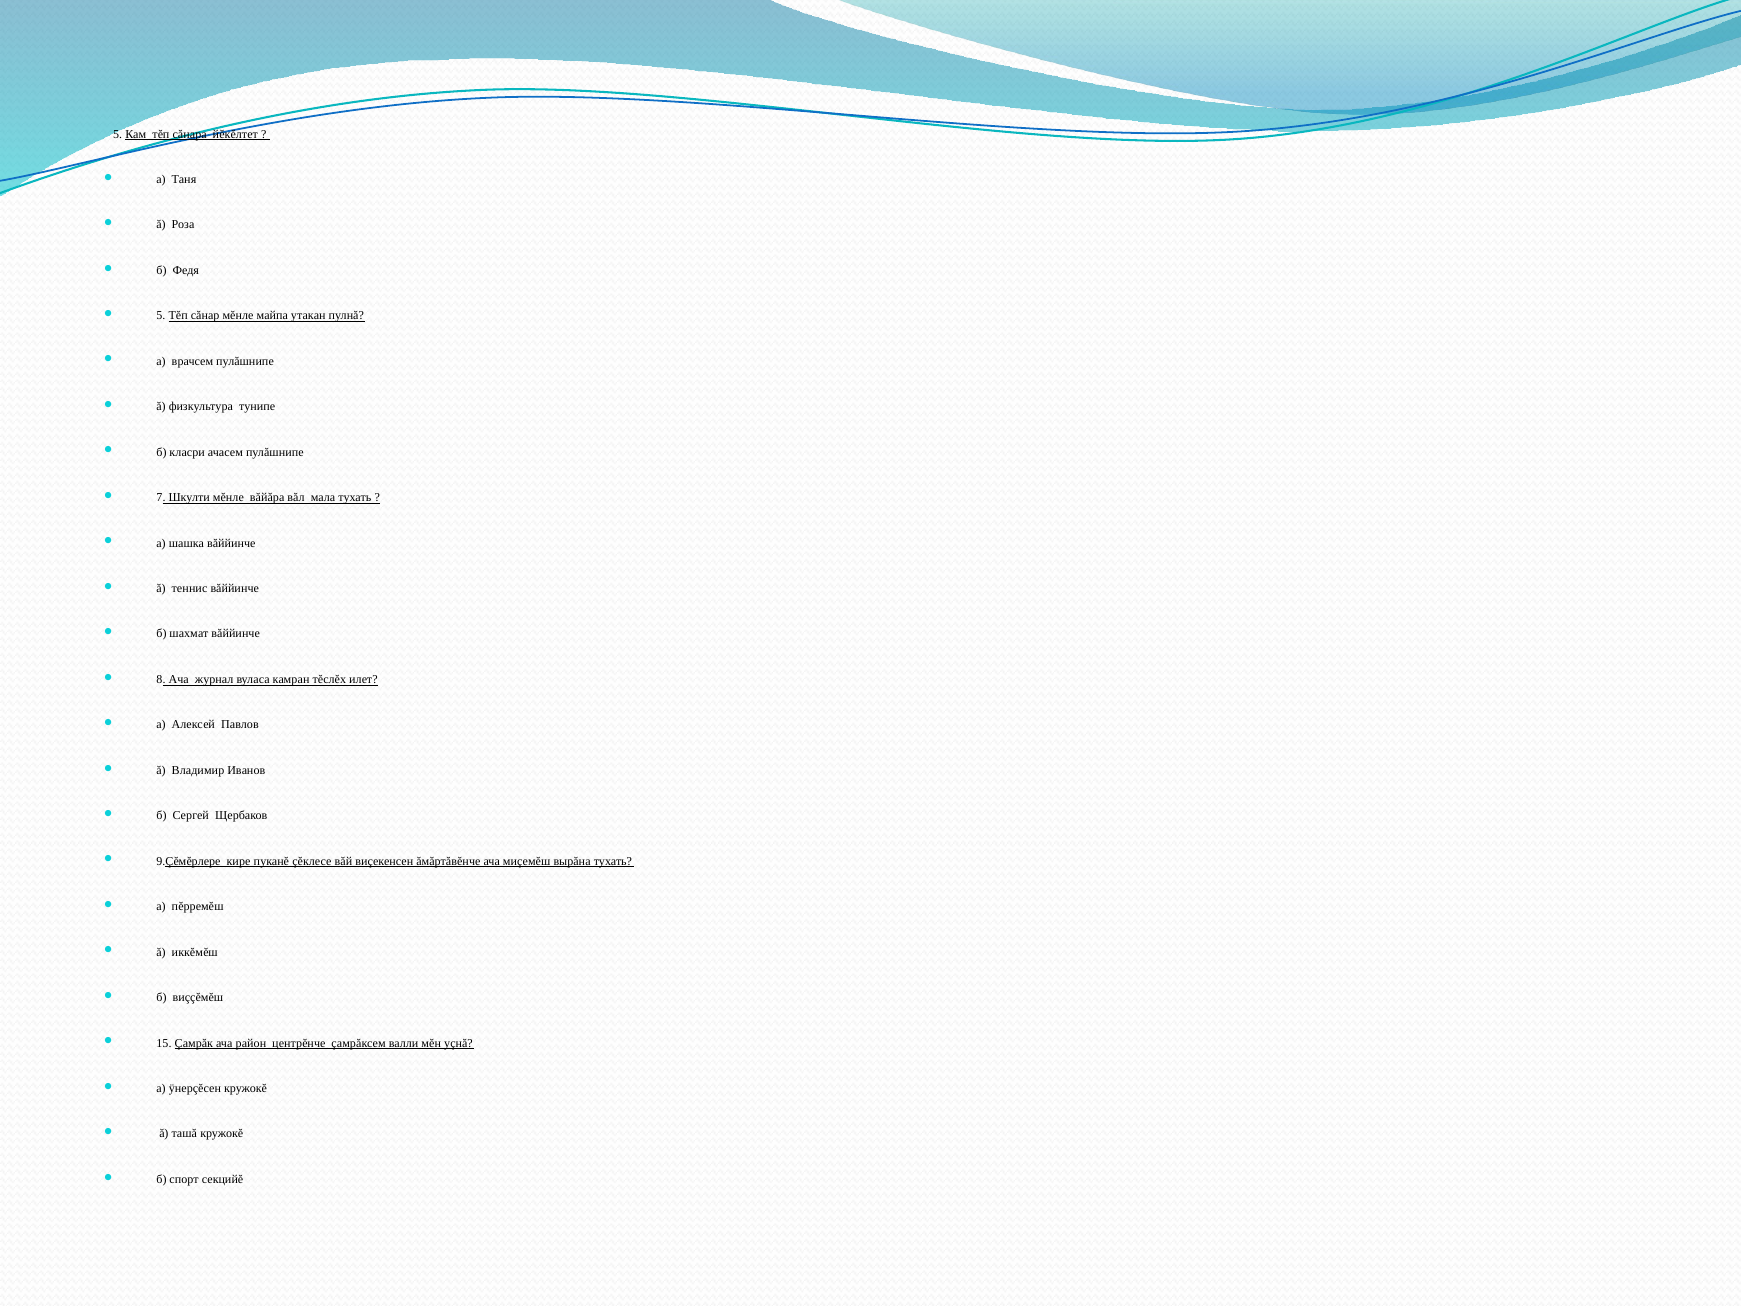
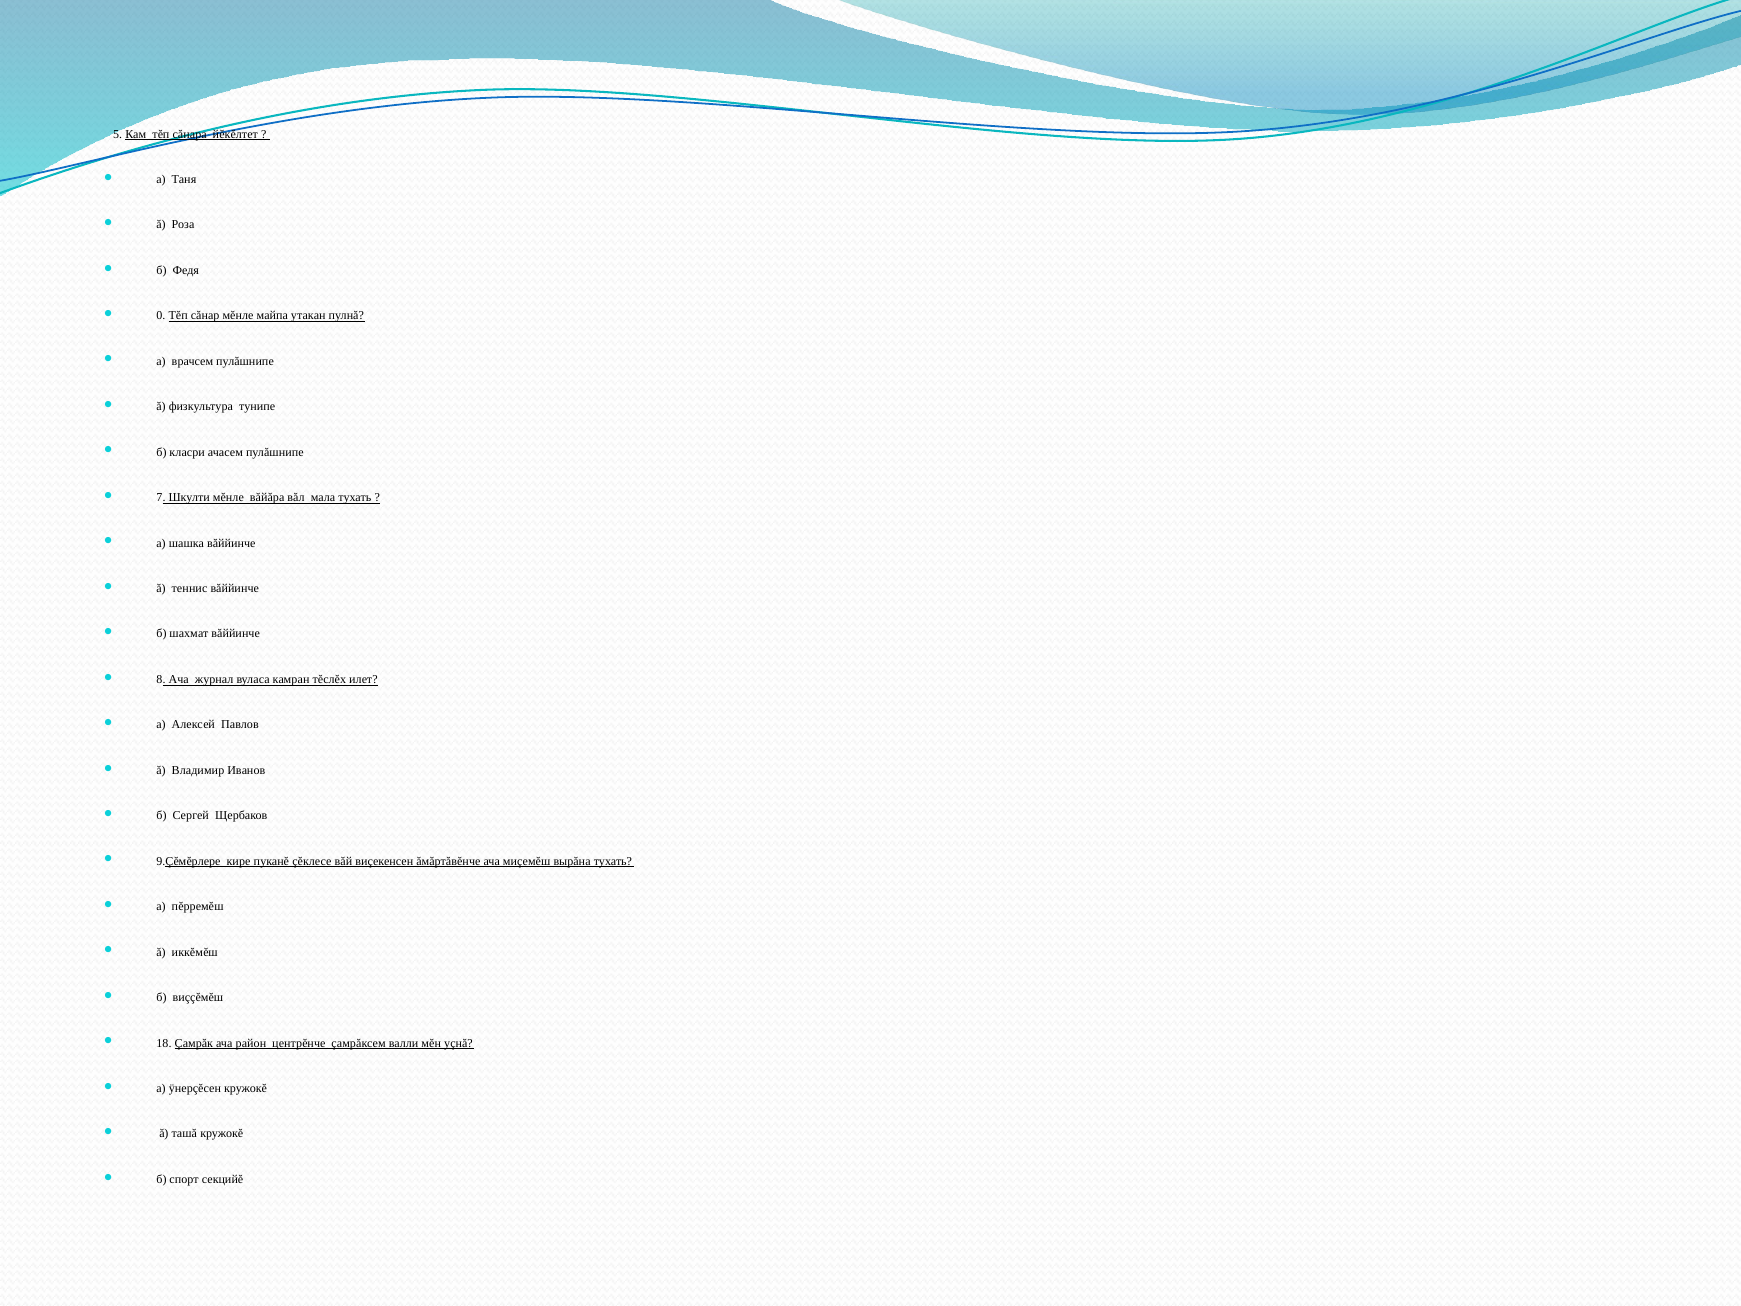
5 at (161, 316): 5 -> 0
15: 15 -> 18
